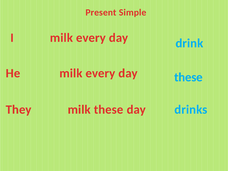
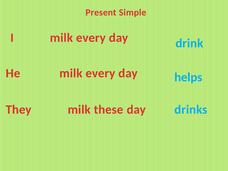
these at (188, 77): these -> helps
